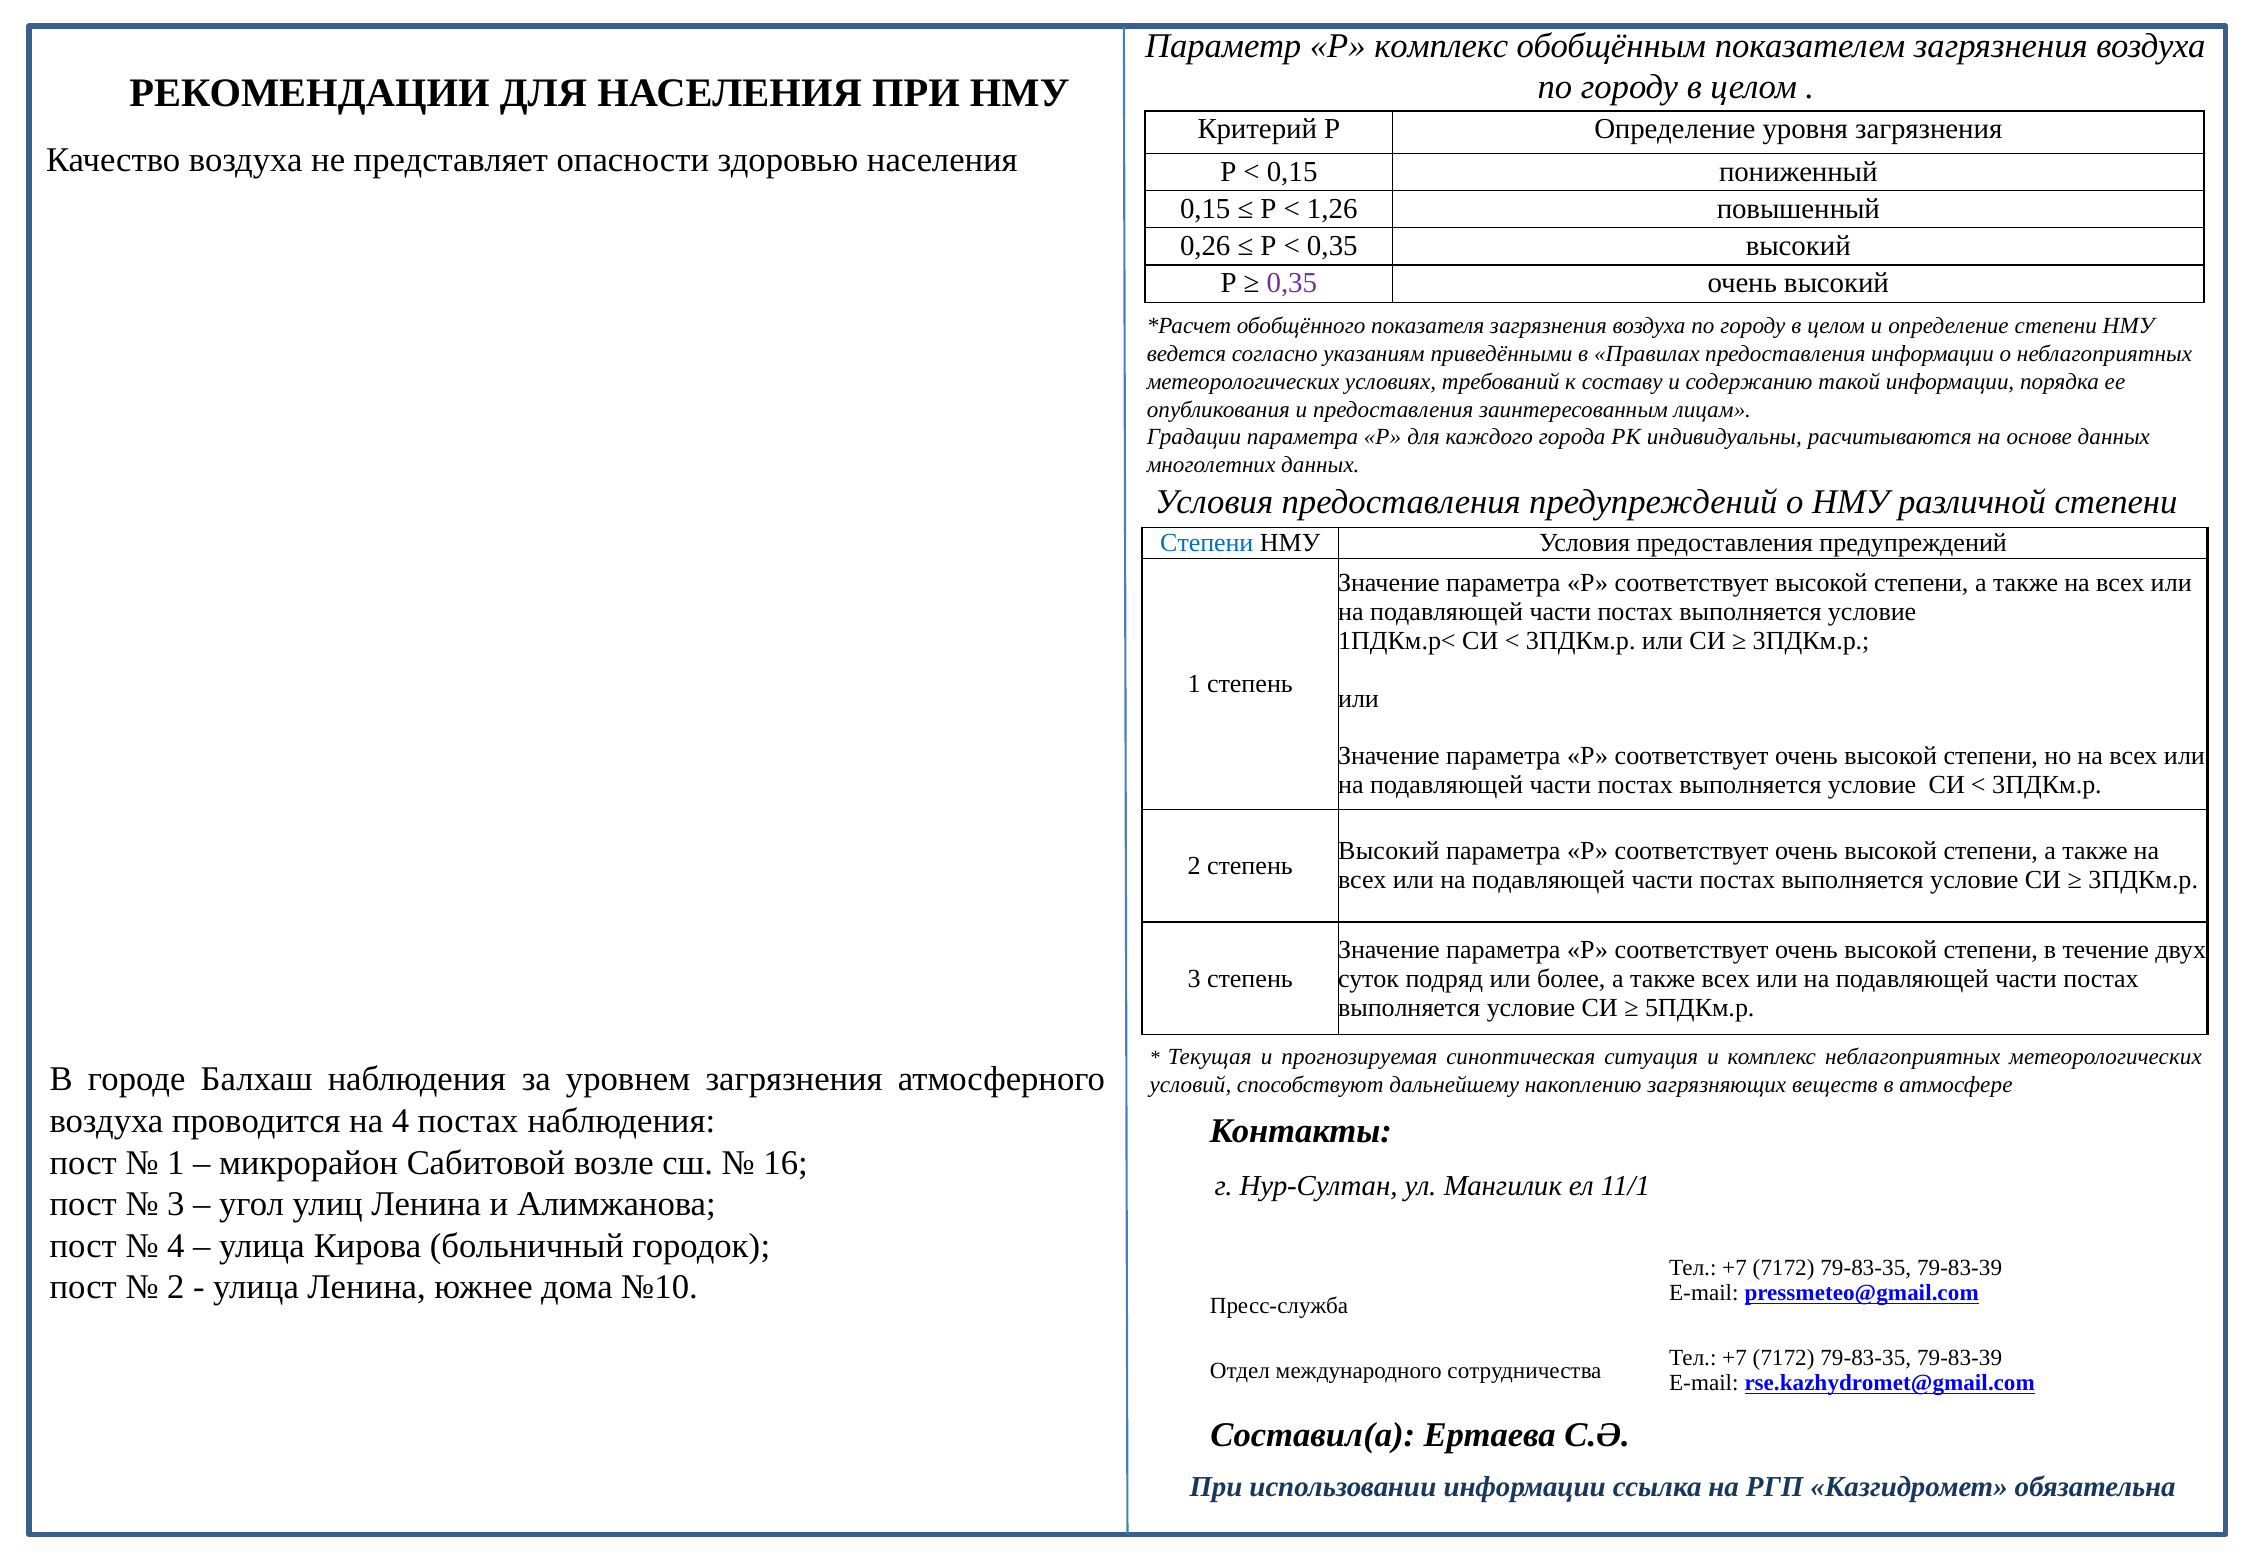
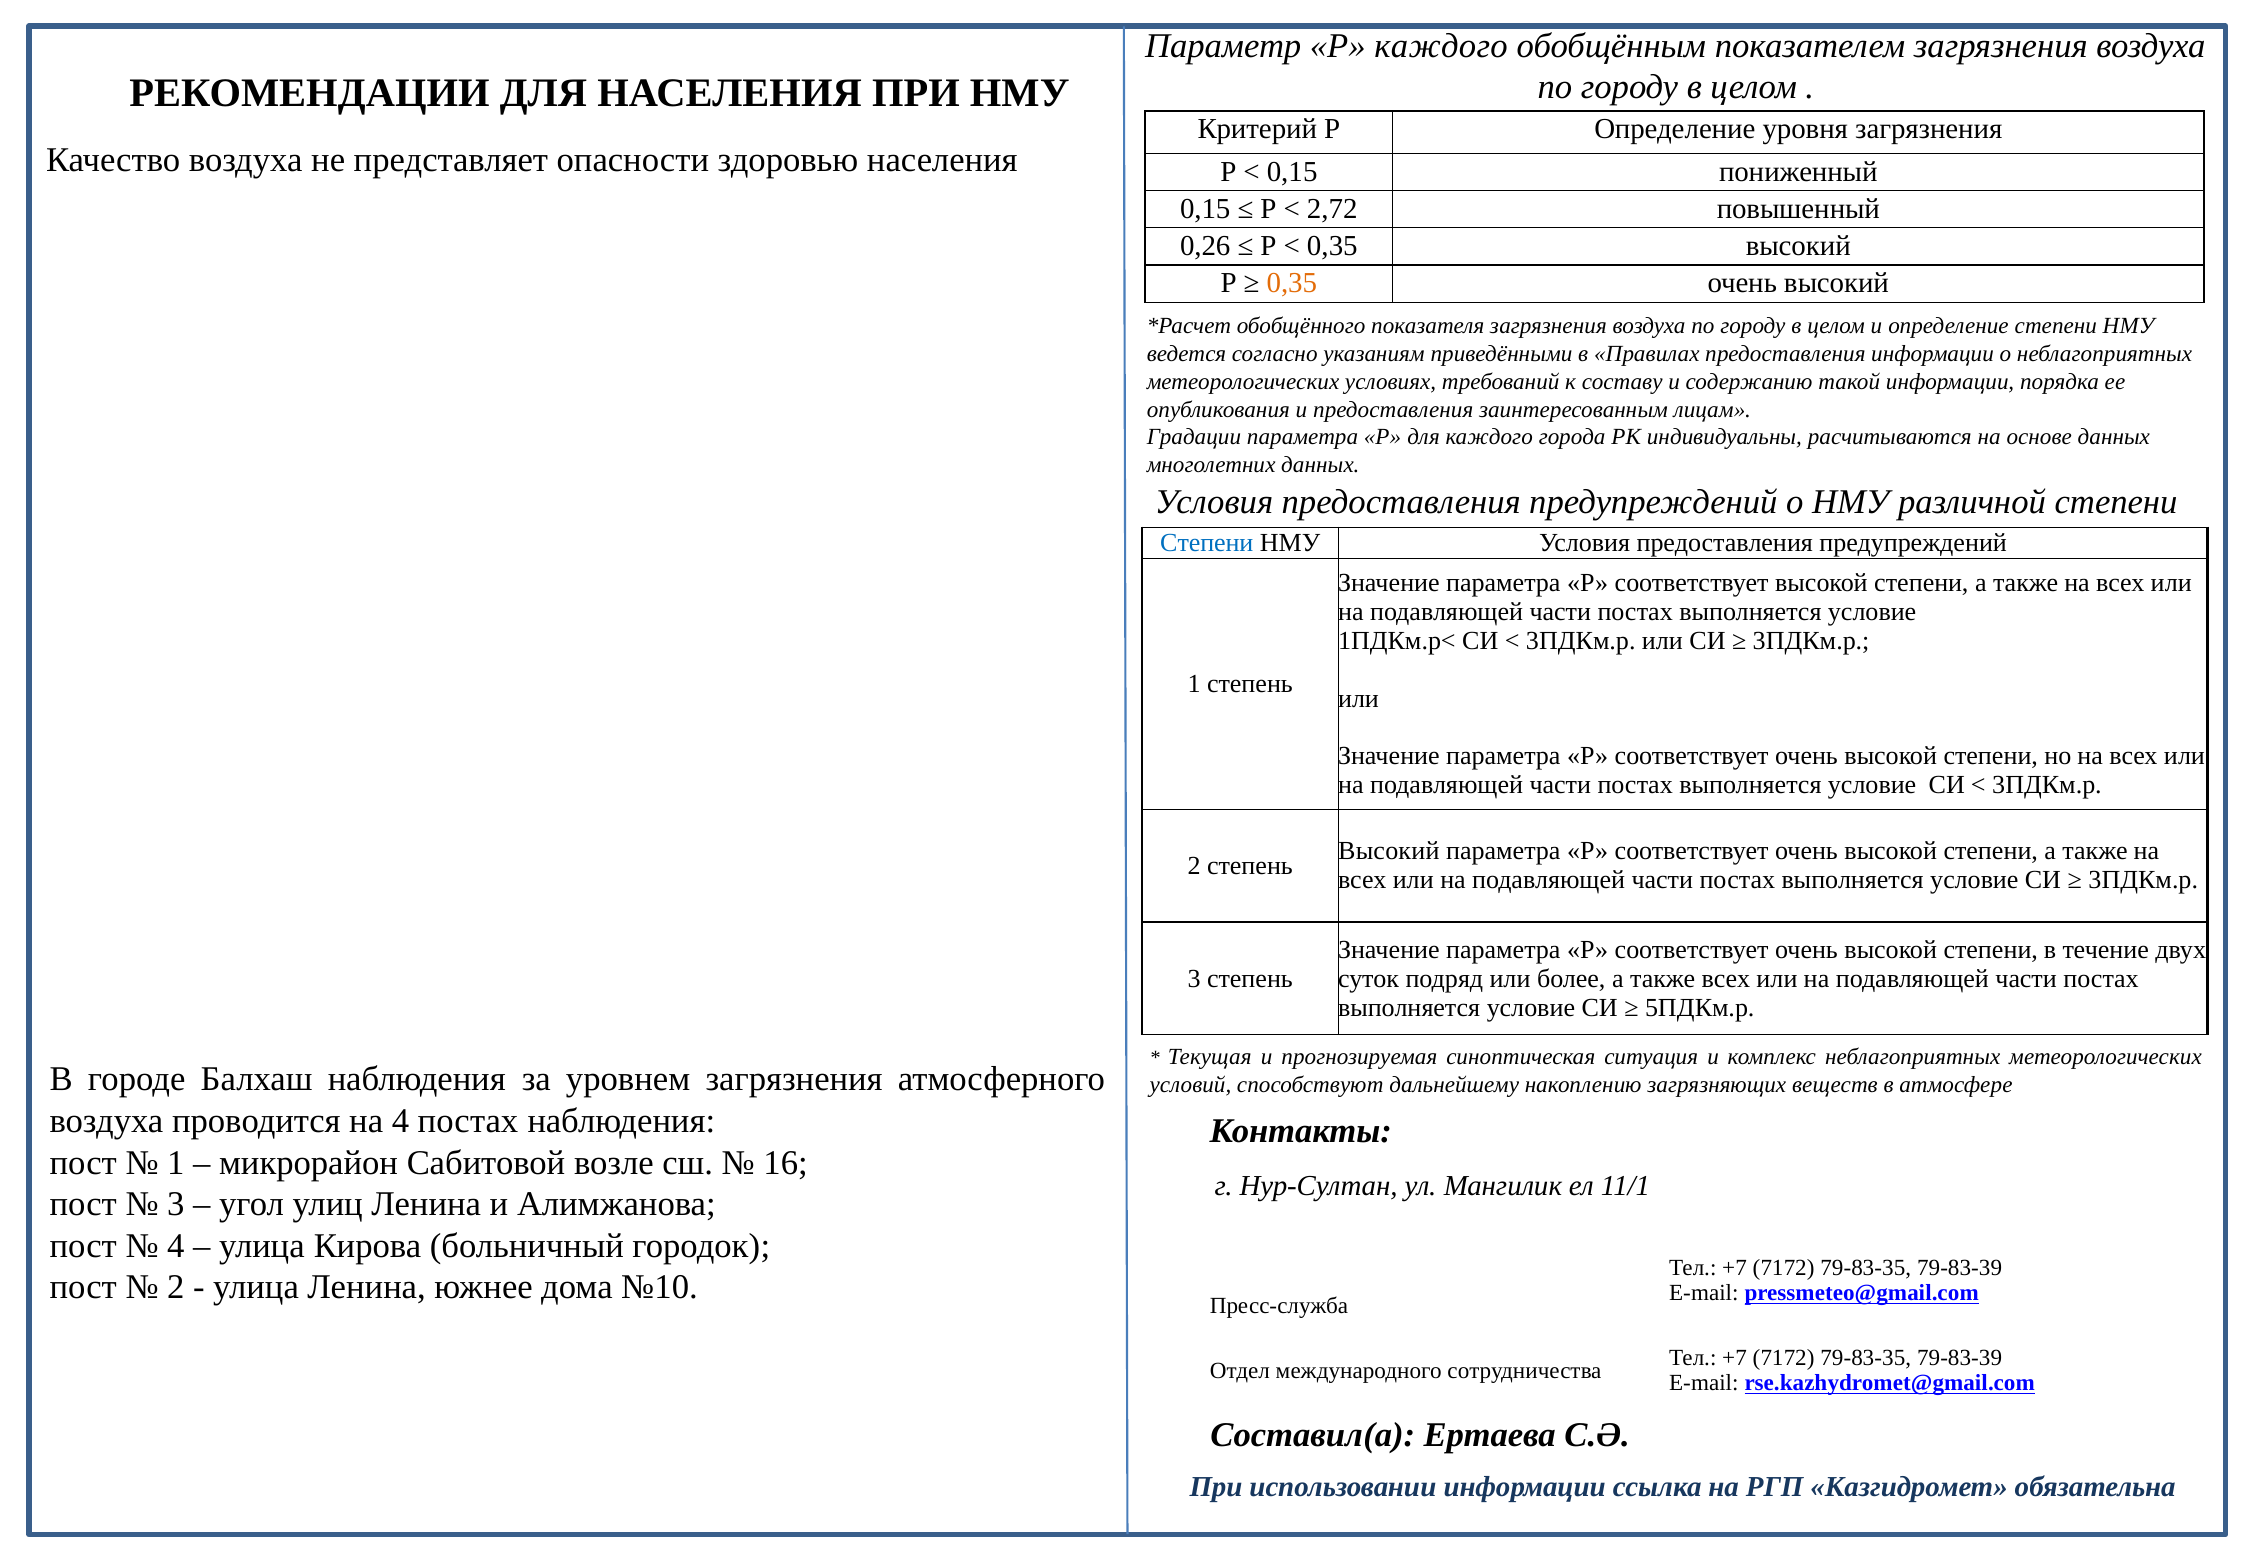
Р комплекс: комплекс -> каждого
1,26: 1,26 -> 2,72
0,35 at (1292, 283) colour: purple -> orange
